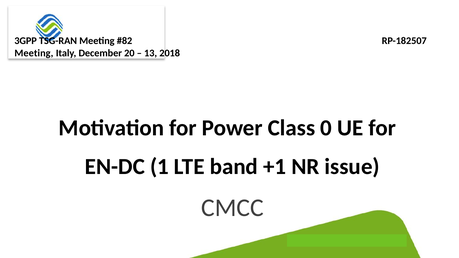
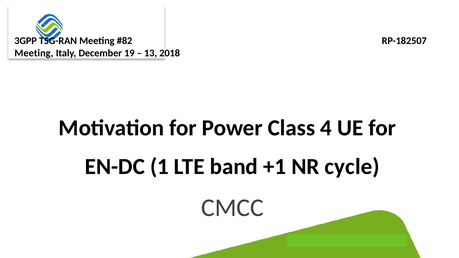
20: 20 -> 19
0: 0 -> 4
issue: issue -> cycle
